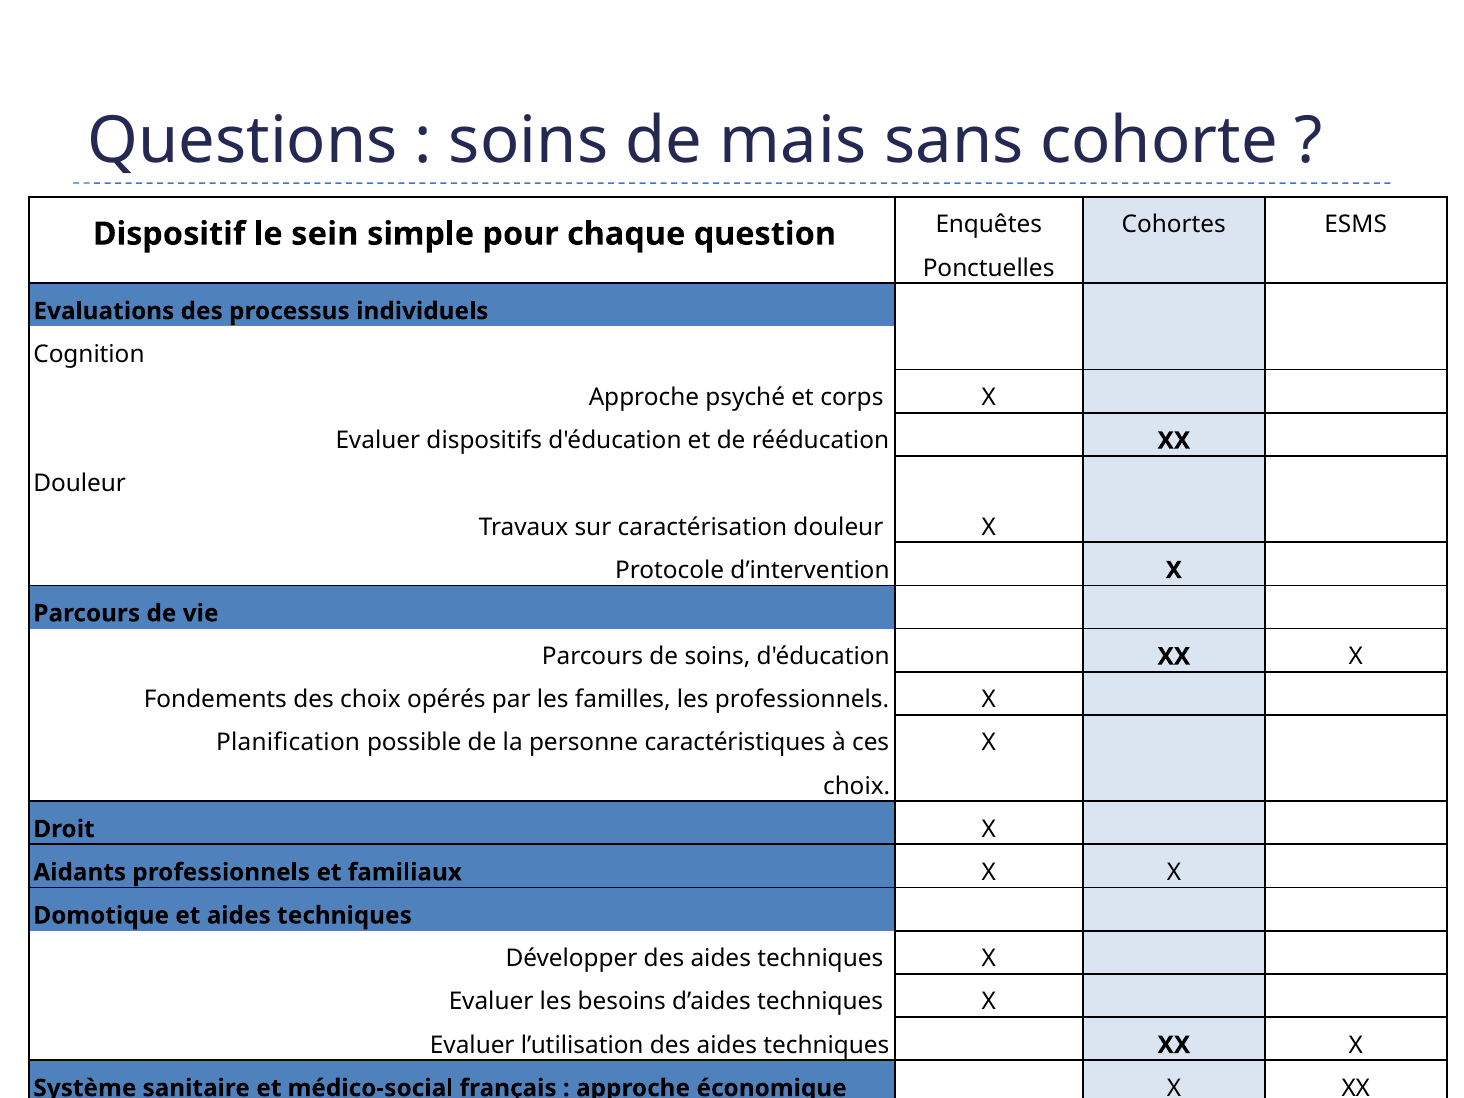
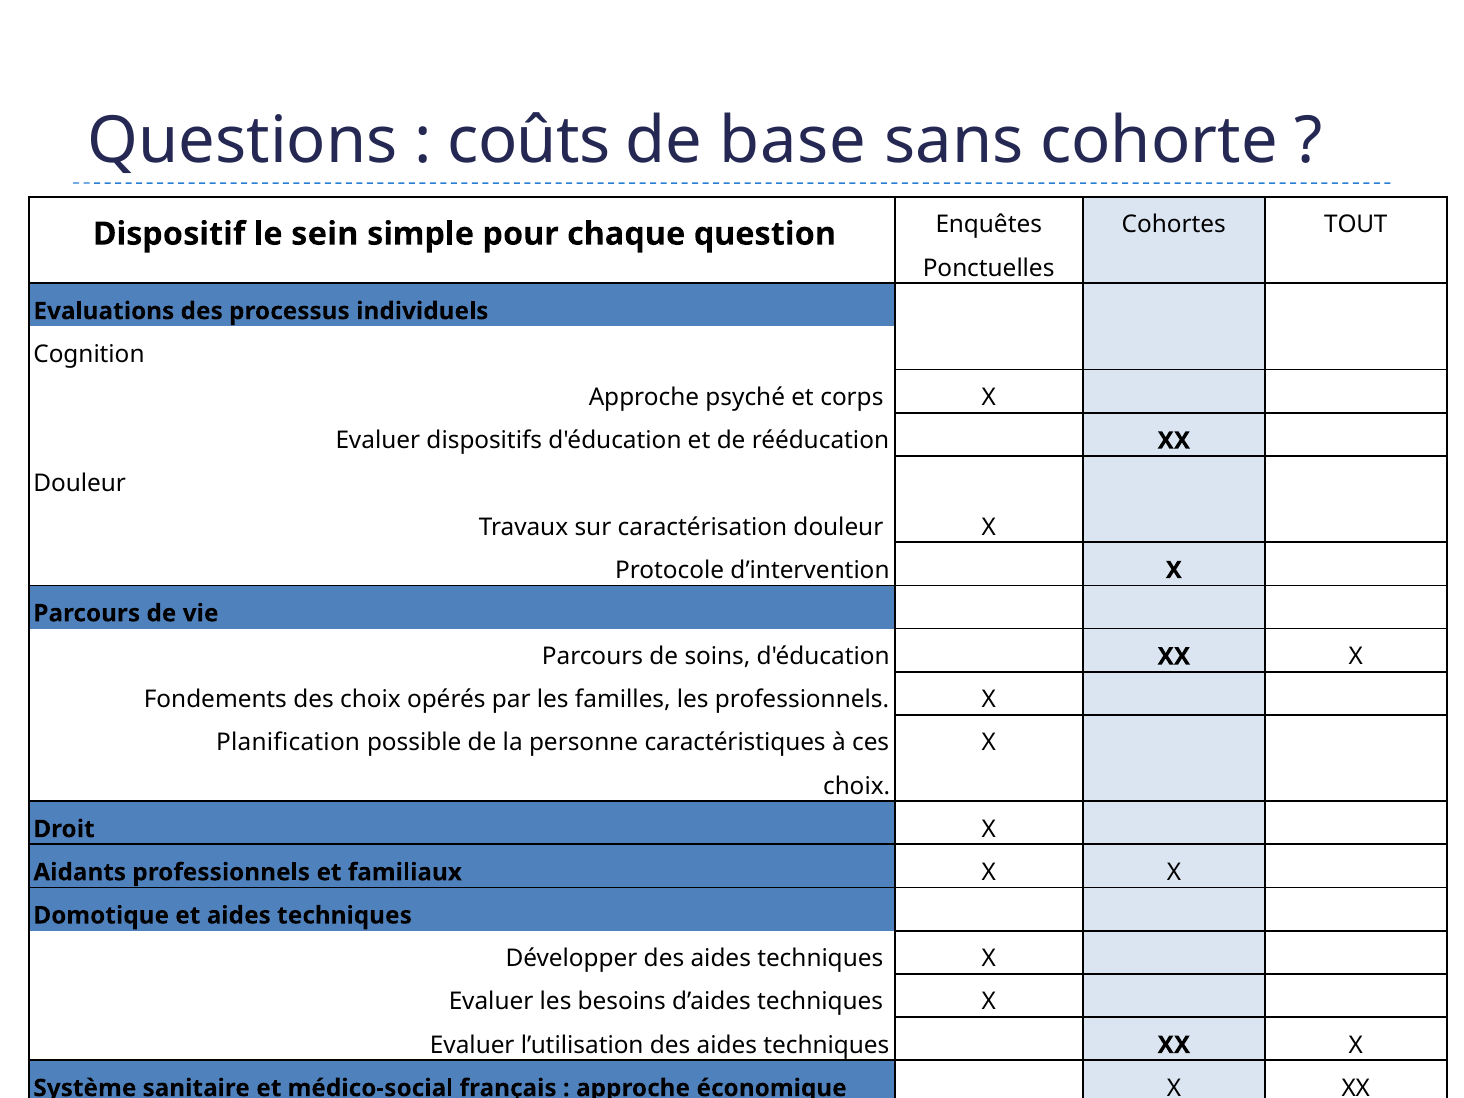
soins at (529, 141): soins -> coûts
mais: mais -> base
ESMS: ESMS -> TOUT
